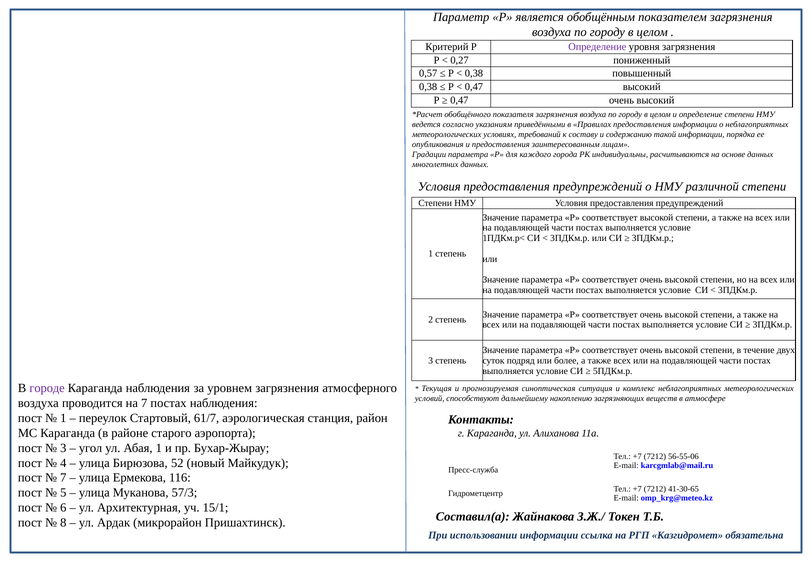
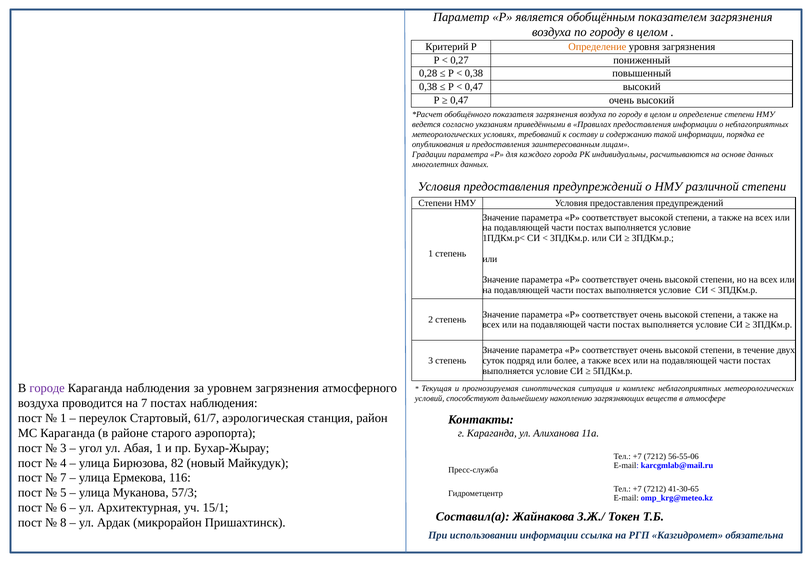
Определение at (597, 47) colour: purple -> orange
0,57: 0,57 -> 0,28
52: 52 -> 82
